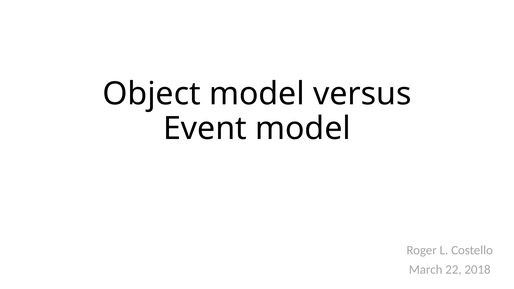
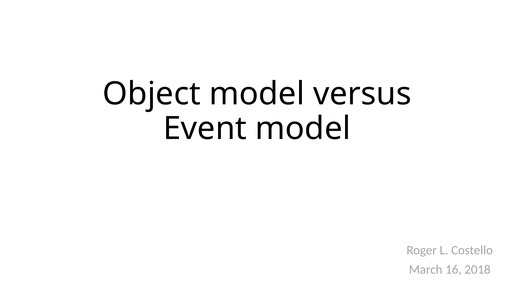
22: 22 -> 16
